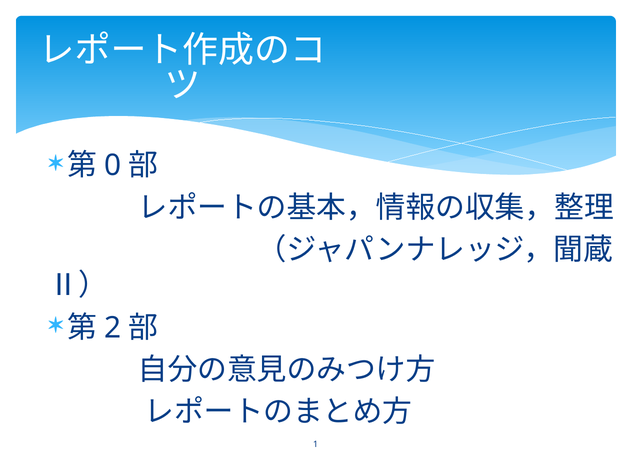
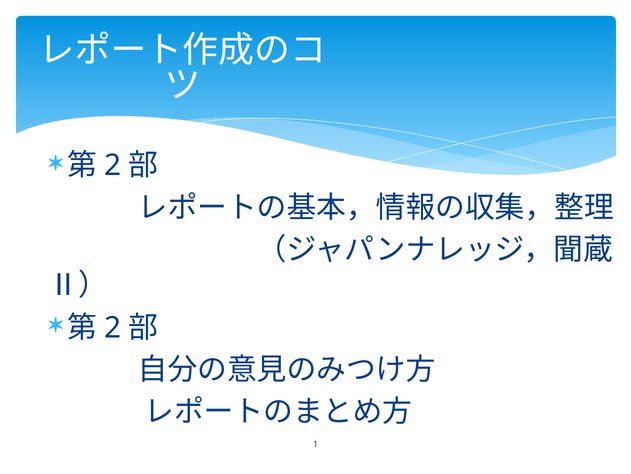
0 at (113, 165): 0 -> 2
